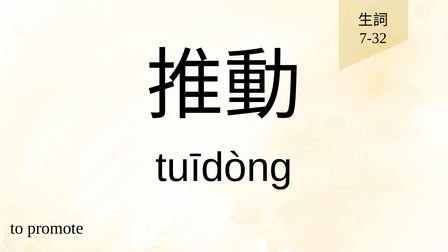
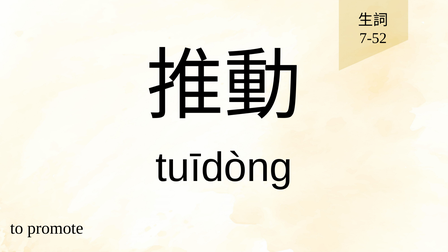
7-32: 7-32 -> 7-52
